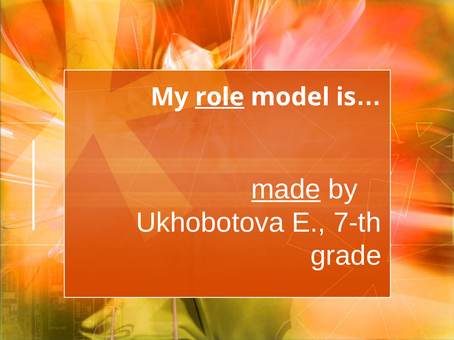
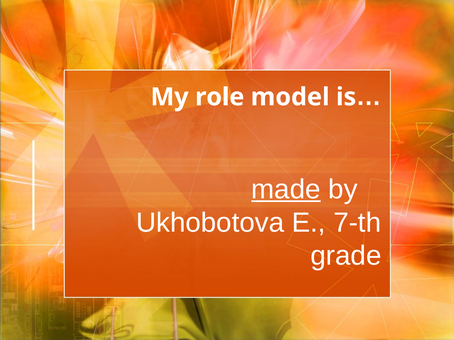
role underline: present -> none
